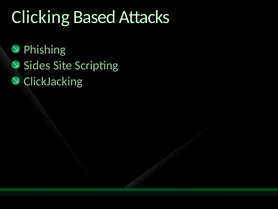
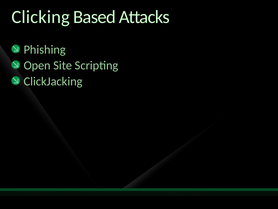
Sides: Sides -> Open
